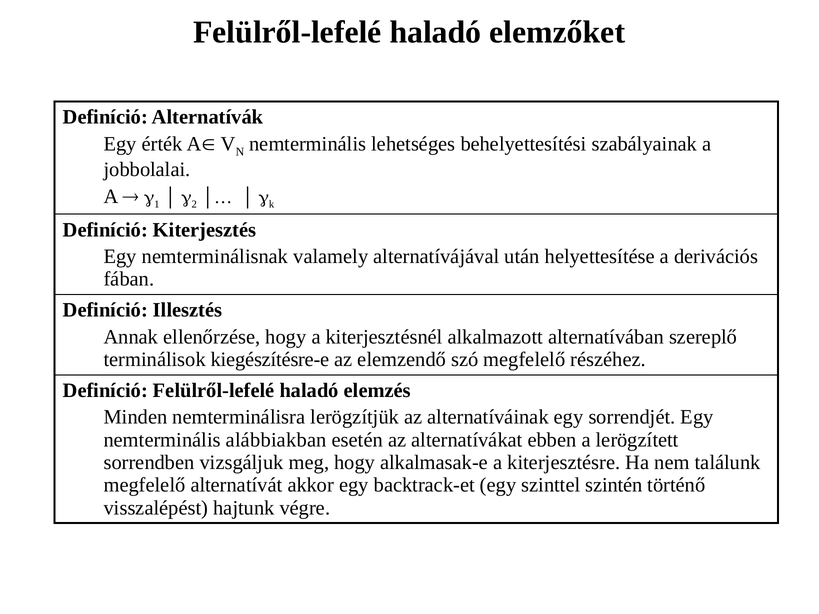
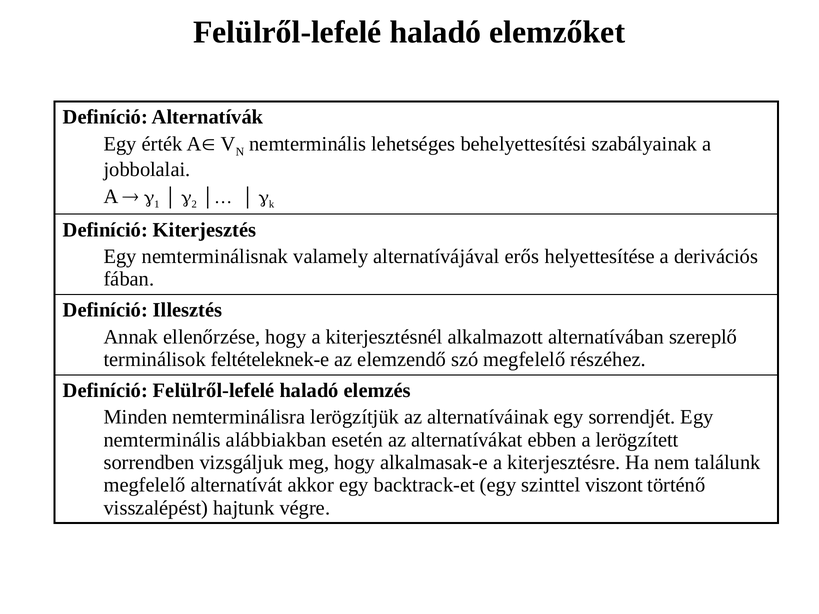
után: után -> erős
kiegészítésre-e: kiegészítésre-e -> feltételeknek-e
szintén: szintén -> viszont
